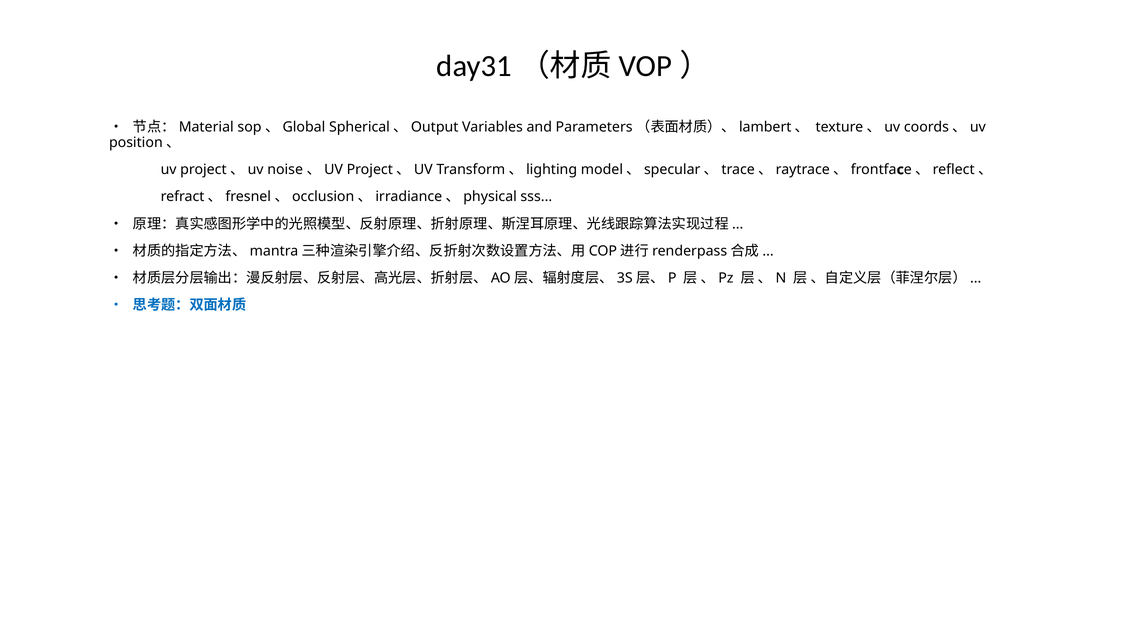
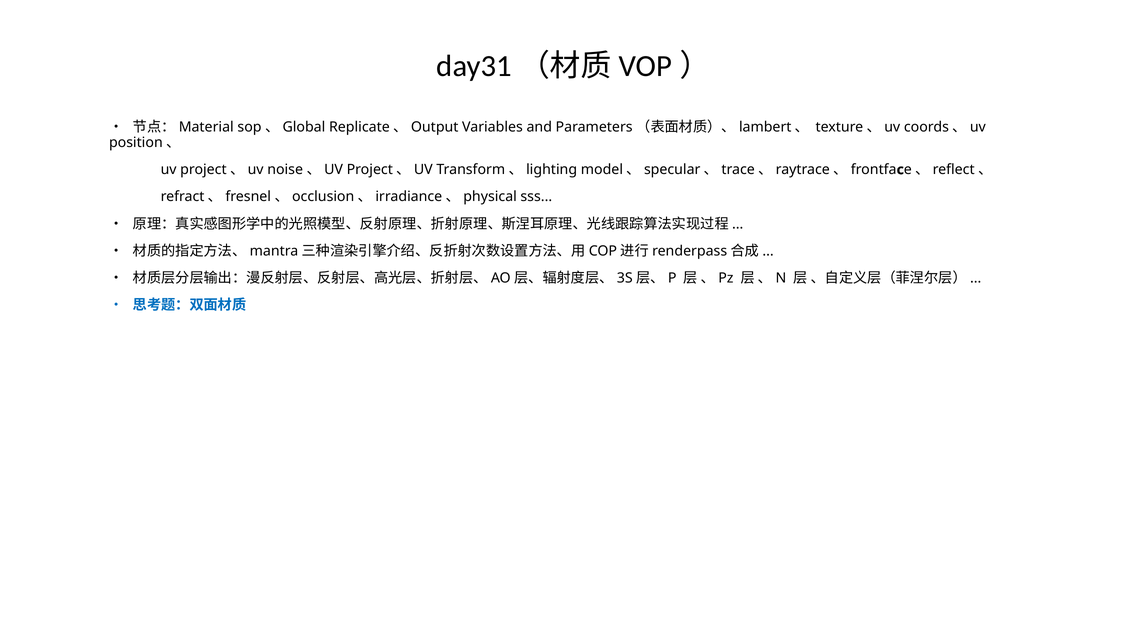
Spherical: Spherical -> Replicate
